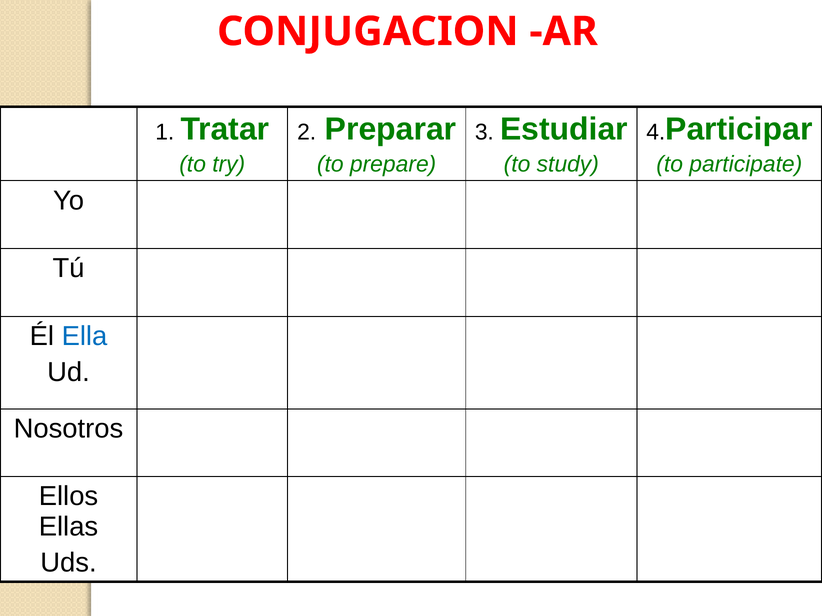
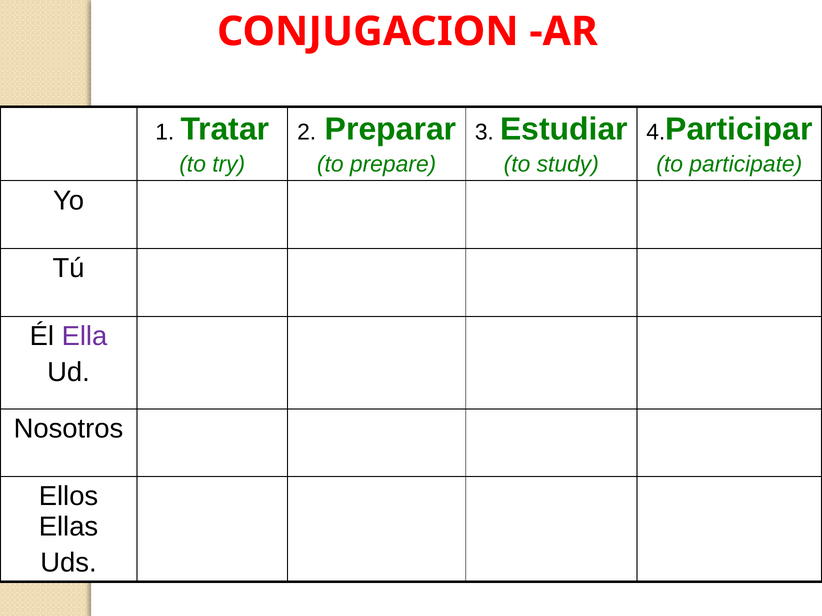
Ella colour: blue -> purple
